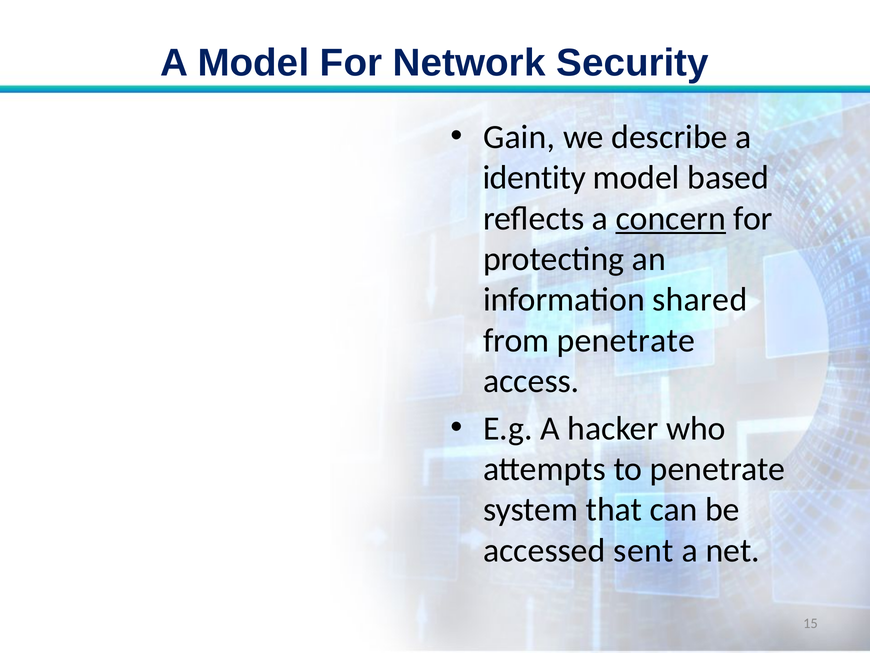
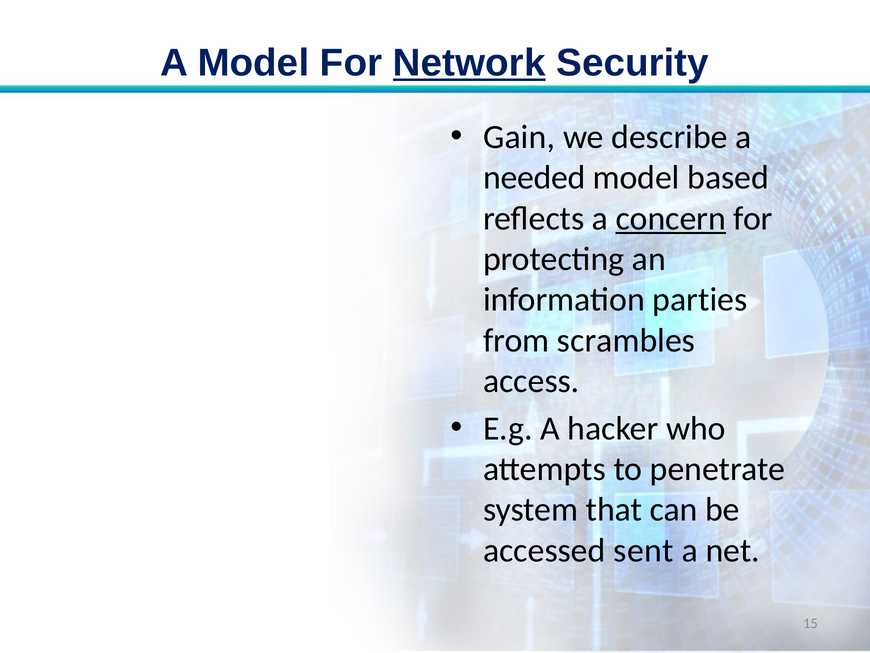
Network underline: none -> present
identity: identity -> needed
shared: shared -> parties
from penetrate: penetrate -> scrambles
